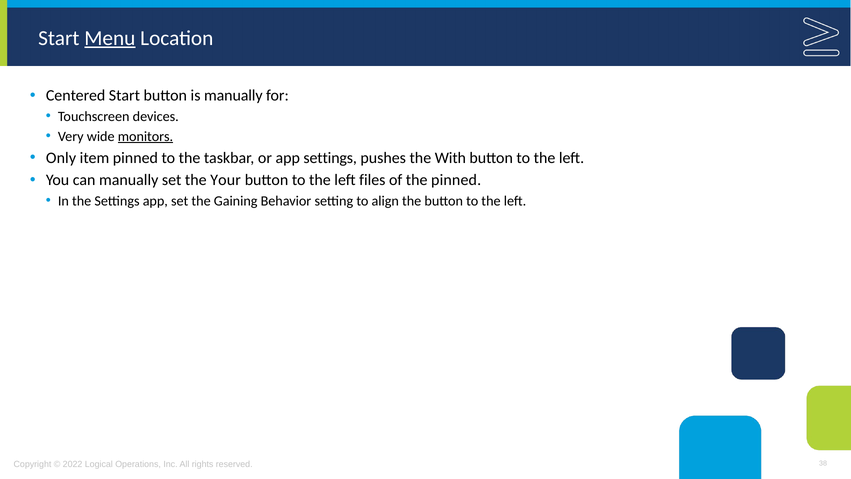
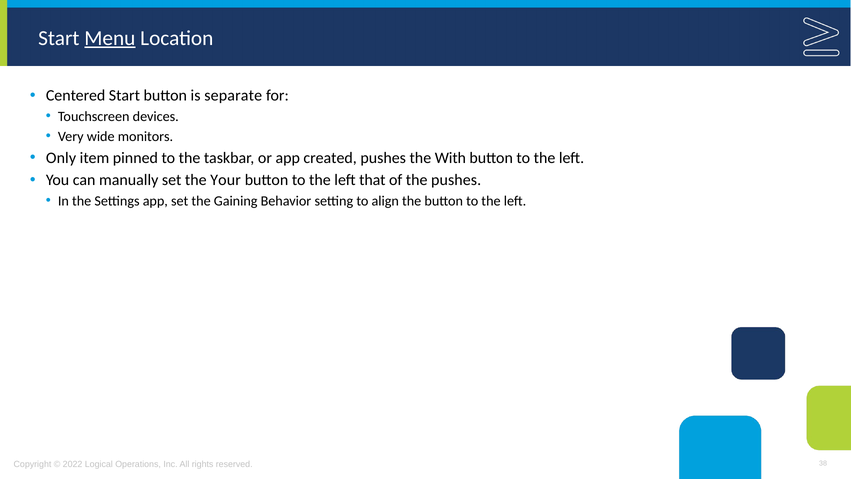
is manually: manually -> separate
monitors underline: present -> none
app settings: settings -> created
files: files -> that
the pinned: pinned -> pushes
